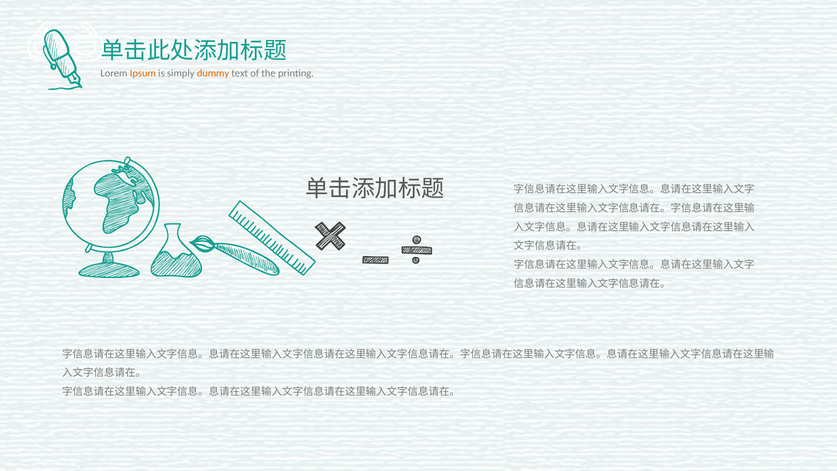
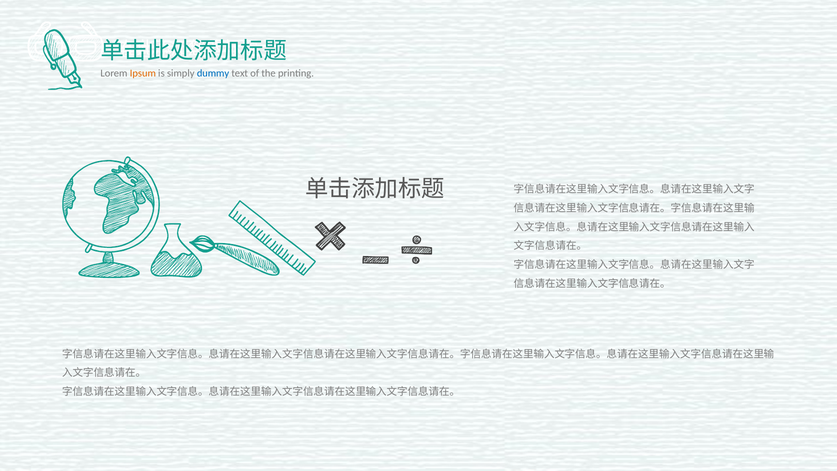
dummy colour: orange -> blue
